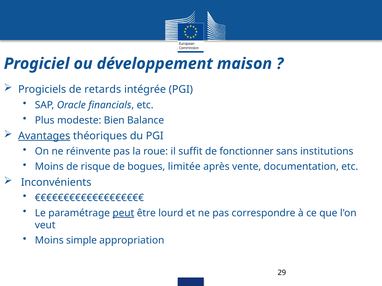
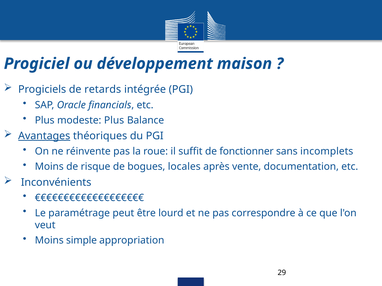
modeste Bien: Bien -> Plus
institutions: institutions -> incomplets
limitée: limitée -> locales
peut underline: present -> none
